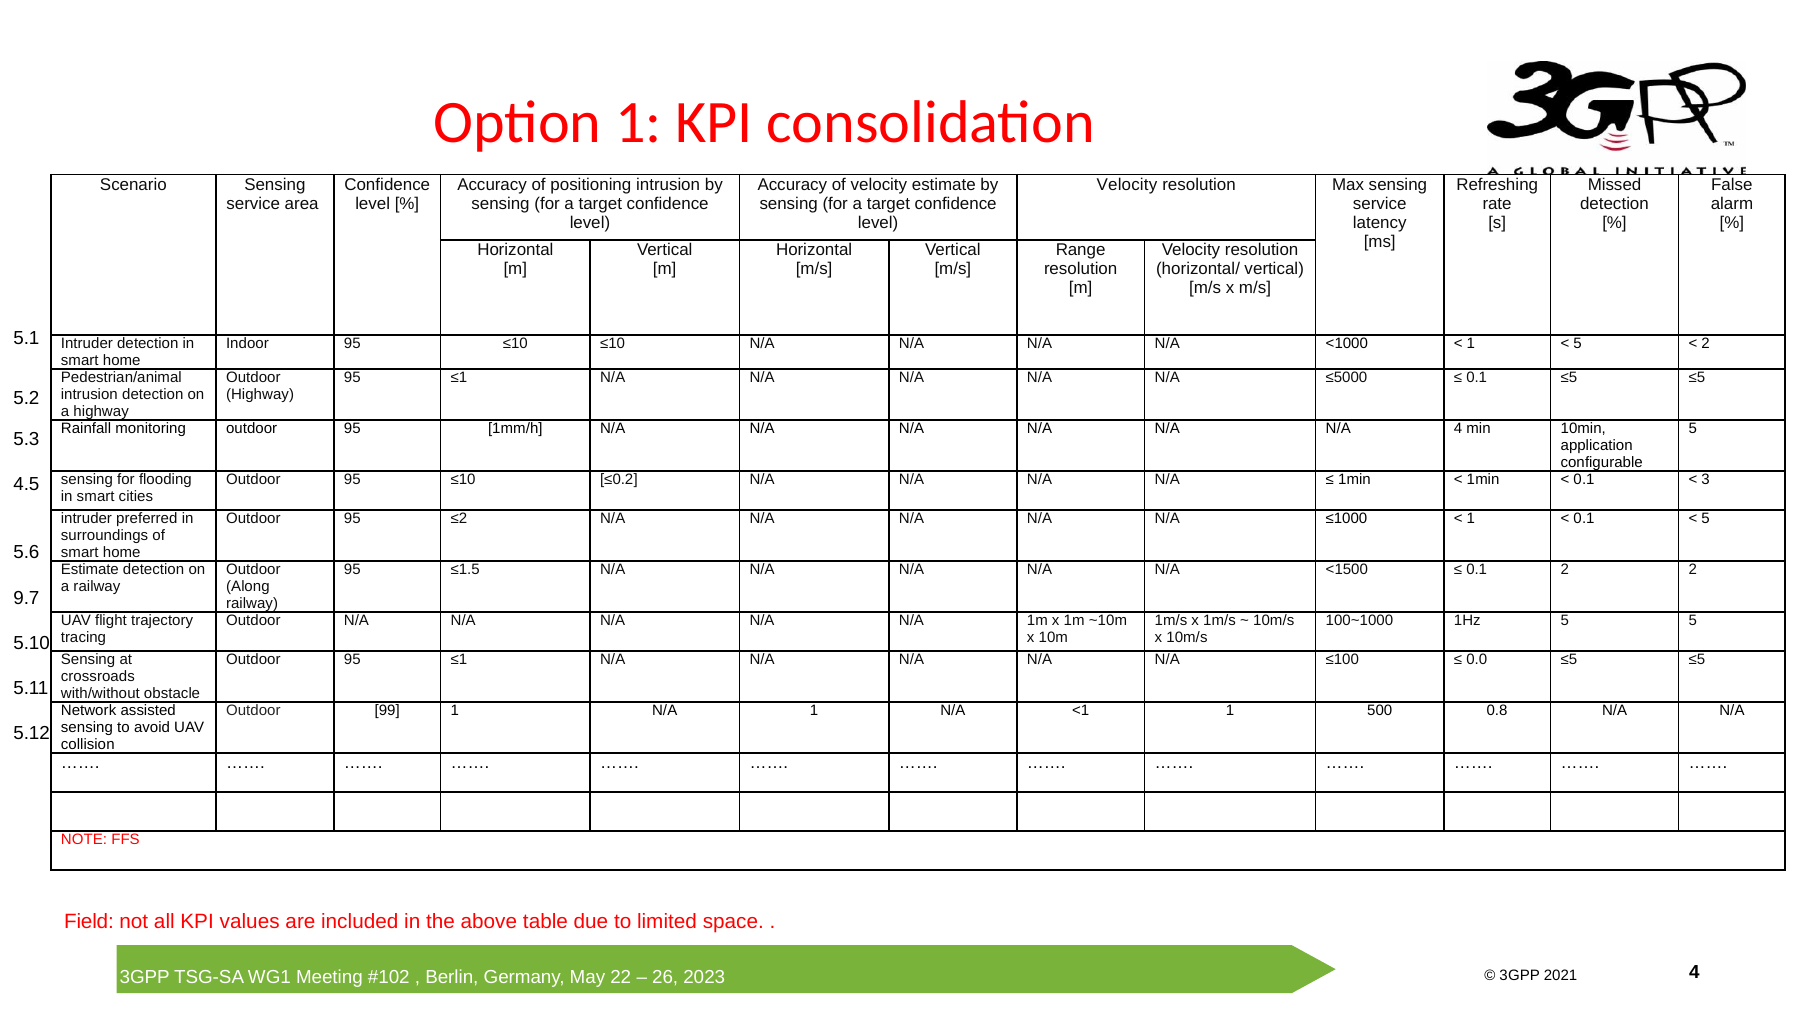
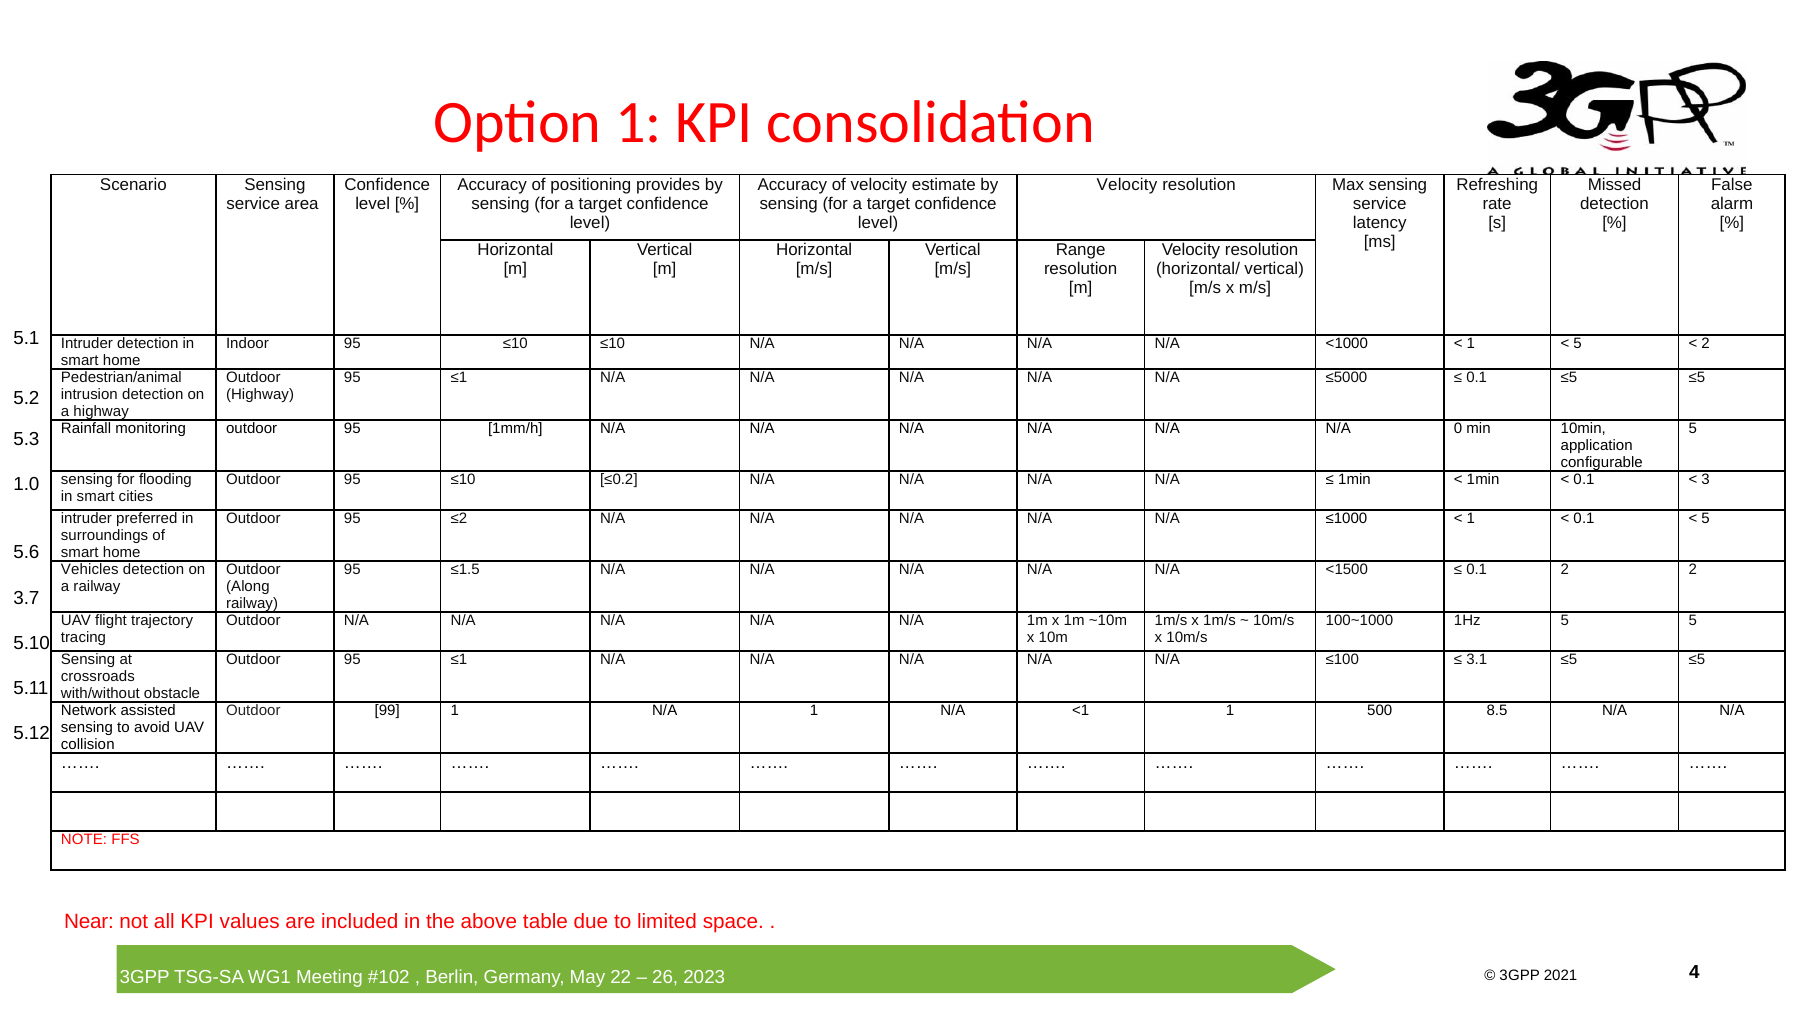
positioning intrusion: intrusion -> provides
N/A 4: 4 -> 0
4.5: 4.5 -> 1.0
Estimate at (90, 570): Estimate -> Vehicles
9.7: 9.7 -> 3.7
0.0: 0.0 -> 3.1
0.8: 0.8 -> 8.5
Field: Field -> Near
